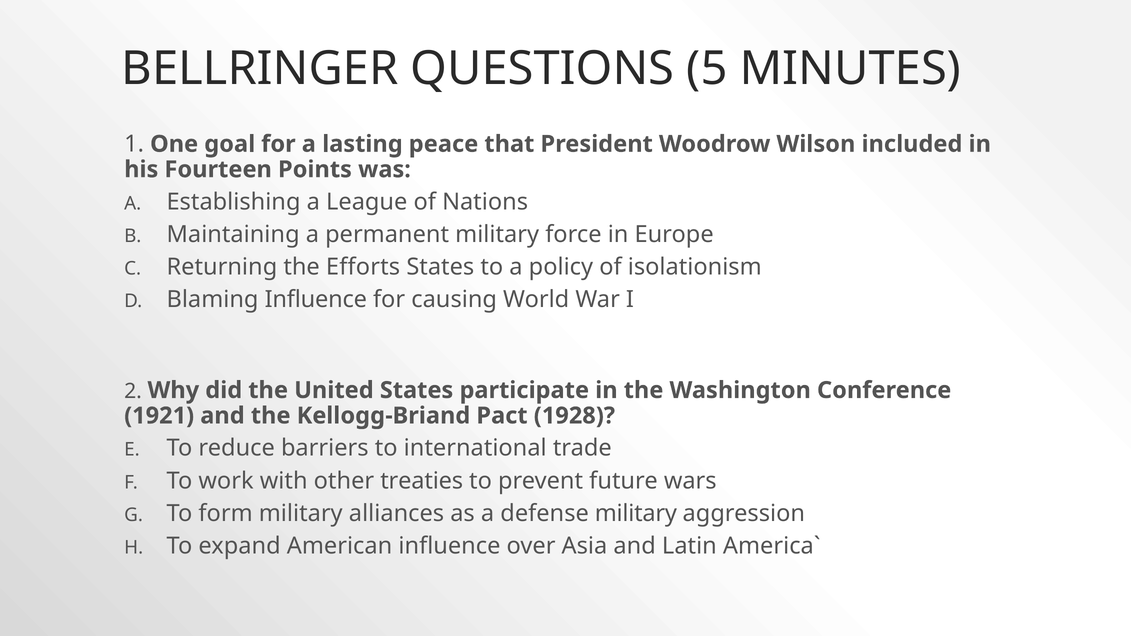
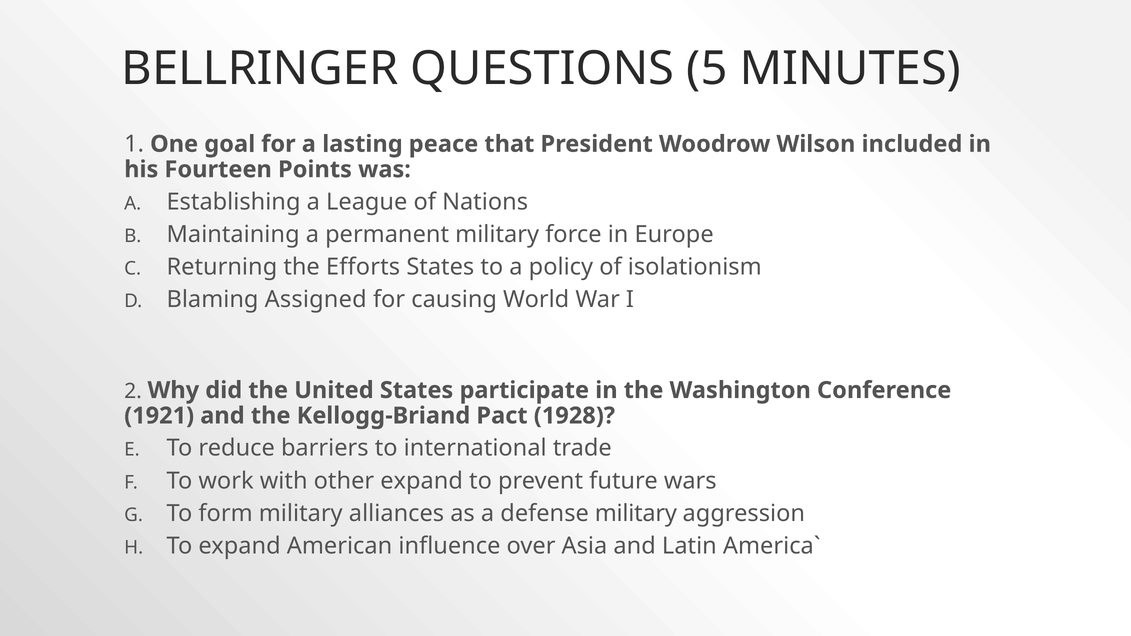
Blaming Influence: Influence -> Assigned
other treaties: treaties -> expand
